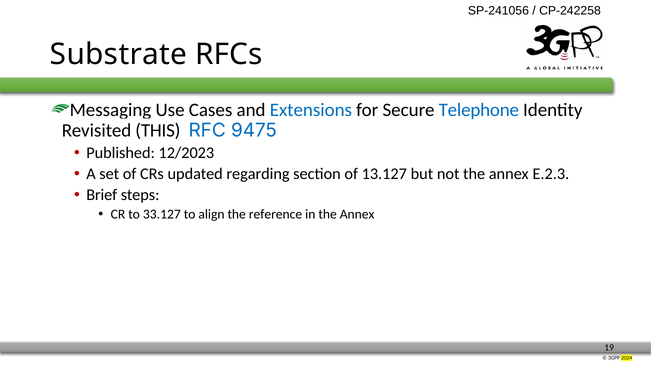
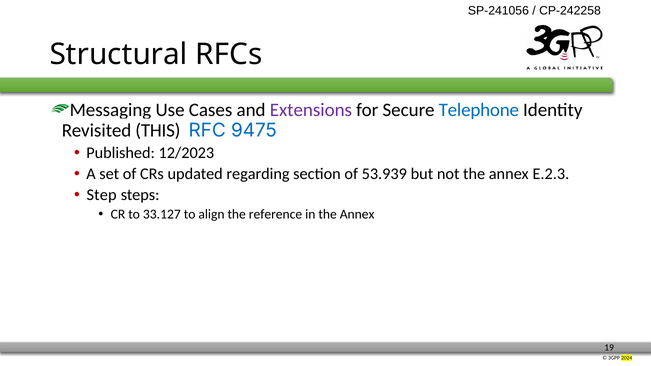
Substrate: Substrate -> Structural
Extensions colour: blue -> purple
13.127: 13.127 -> 53.939
Brief: Brief -> Step
